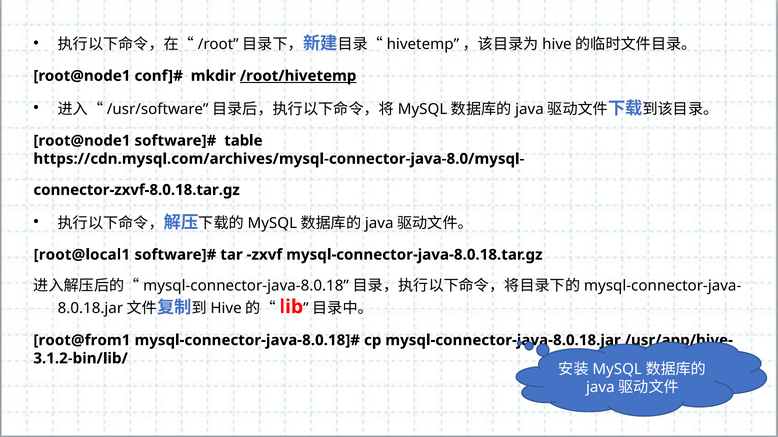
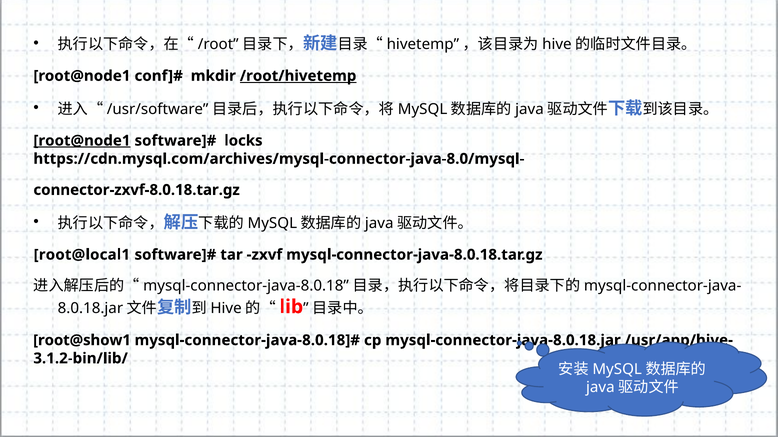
root@node1 at (82, 141) underline: none -> present
table: table -> locks
root@from1: root@from1 -> root@show1
